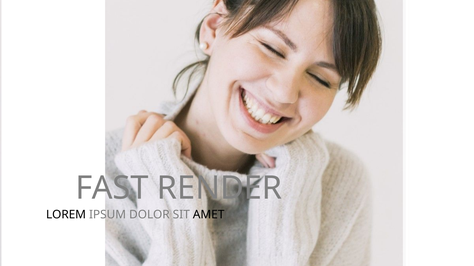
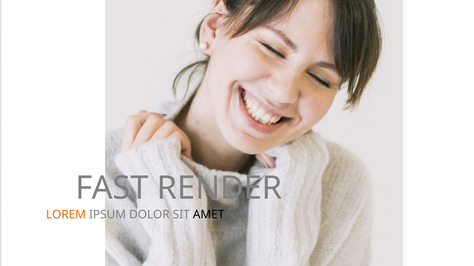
LOREM colour: black -> orange
